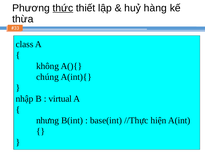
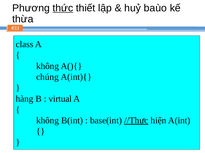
hàng: hàng -> baùo
nhập: nhập -> hàng
nhưng at (48, 121): nhưng -> không
//Thực underline: none -> present
